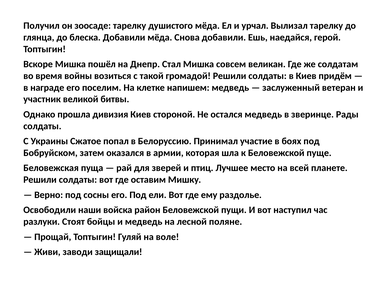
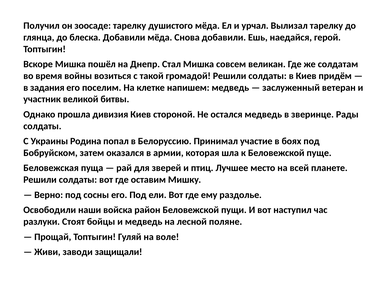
награде: награде -> задания
Сжатое: Сжатое -> Родина
